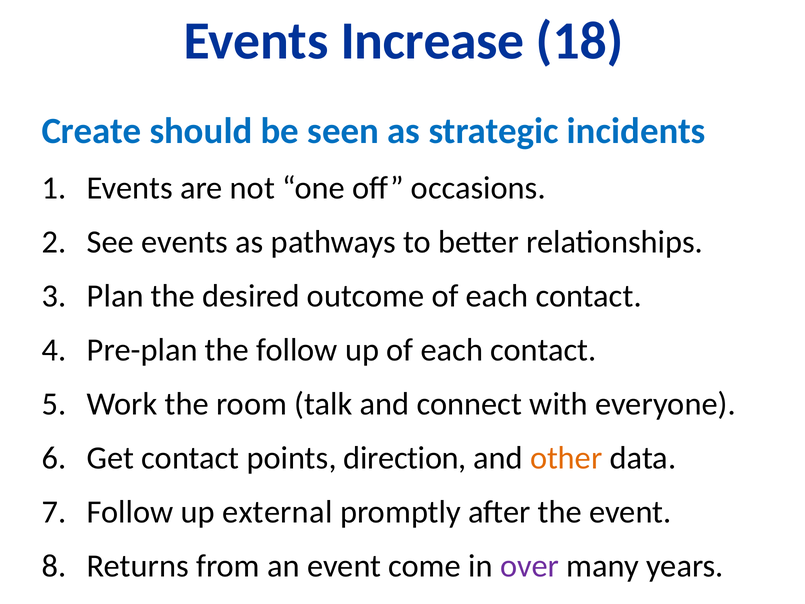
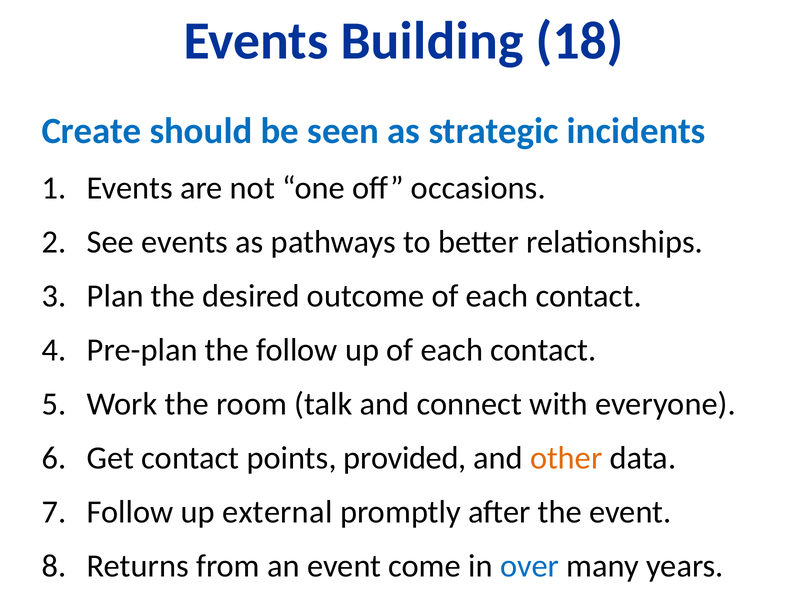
Increase: Increase -> Building
direction: direction -> provided
over colour: purple -> blue
